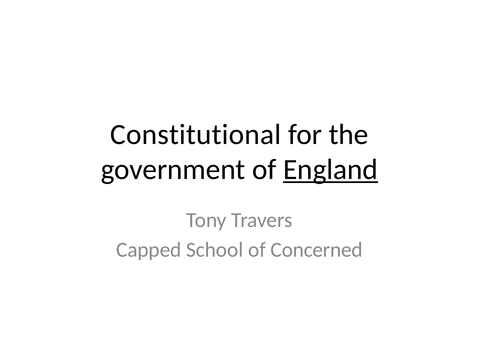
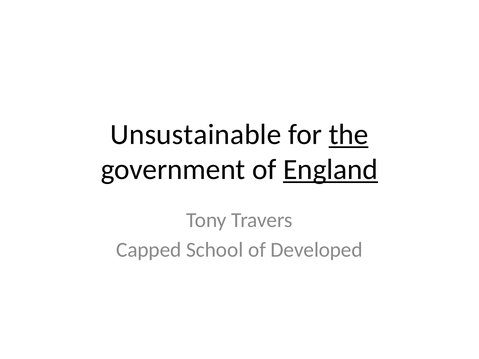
Constitutional: Constitutional -> Unsustainable
the underline: none -> present
Concerned: Concerned -> Developed
